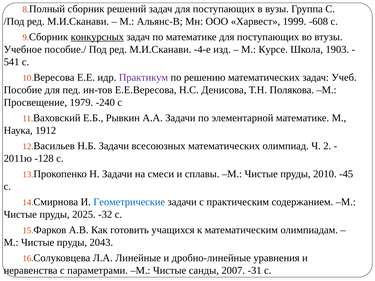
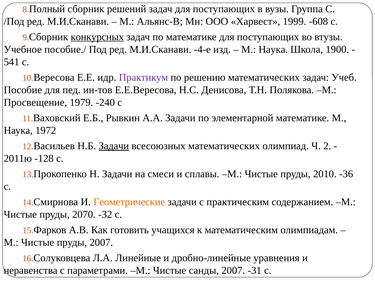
Курсе at (273, 49): Курсе -> Наука
1903: 1903 -> 1900
1912: 1912 -> 1972
Задачи at (114, 146) underline: none -> present
-45: -45 -> -36
Геометрические colour: blue -> orange
2025: 2025 -> 2070
пруды 2043: 2043 -> 2007
